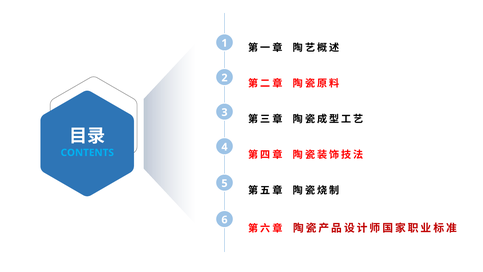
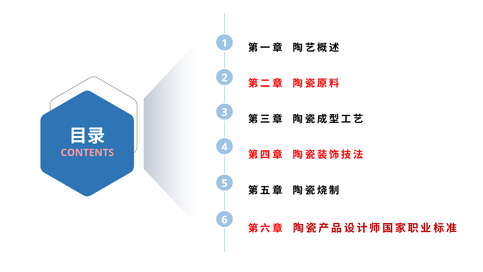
CONTENTS colour: light blue -> pink
